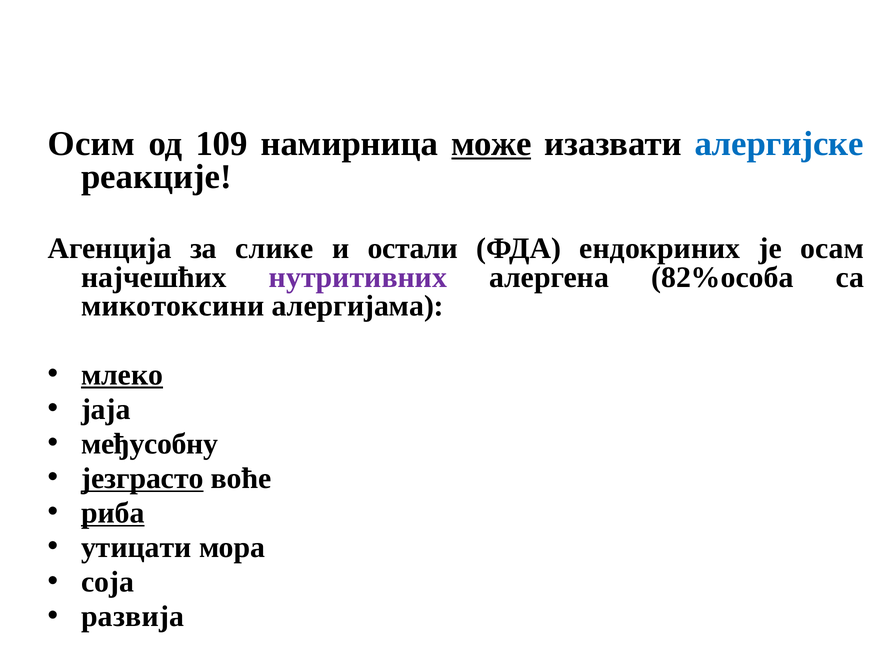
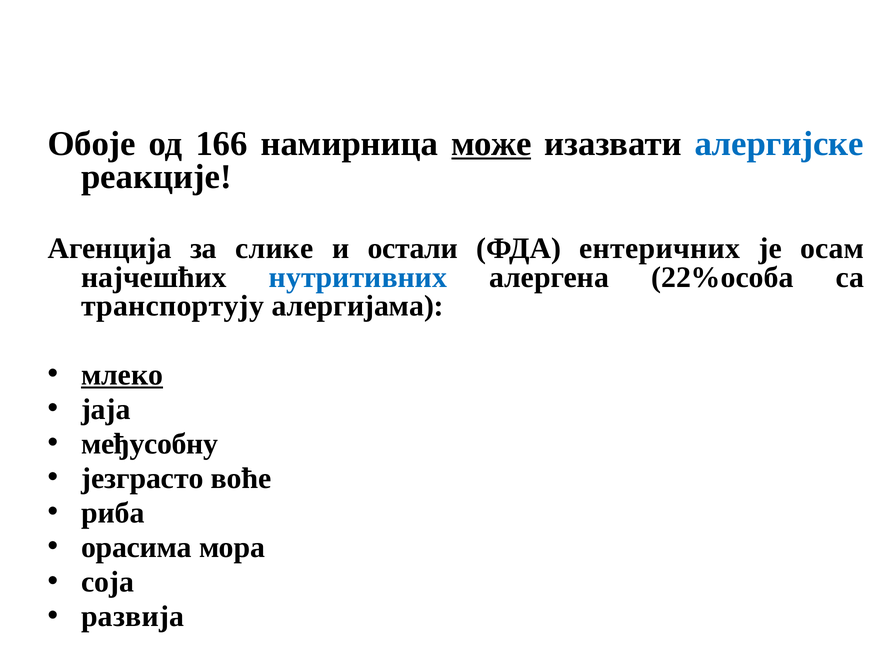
Осим: Осим -> Обоје
109: 109 -> 166
ендокриних: ендокриних -> ентеричних
нутритивних colour: purple -> blue
82%особа: 82%особа -> 22%особа
микотоксини: микотоксини -> транспортују
језграсто underline: present -> none
риба underline: present -> none
утицати: утицати -> орасима
